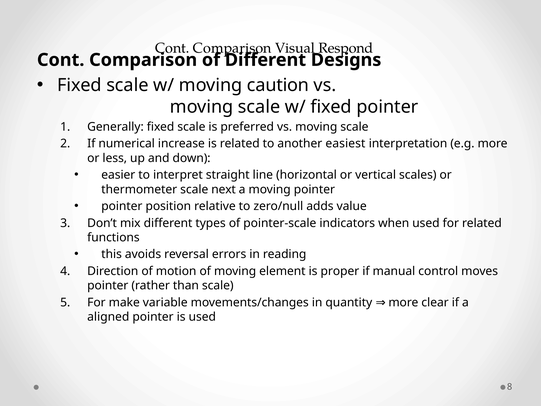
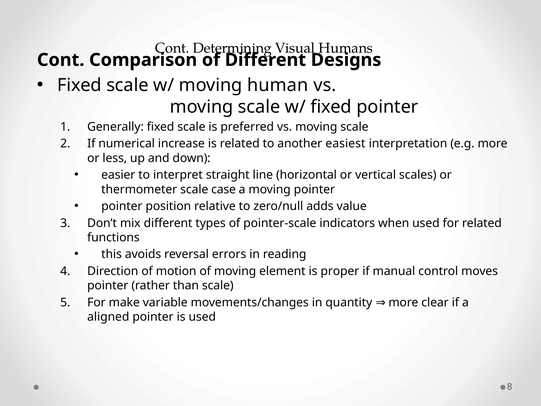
Comparison at (232, 48): Comparison -> Determining
Respond: Respond -> Humans
caution: caution -> human
next: next -> case
